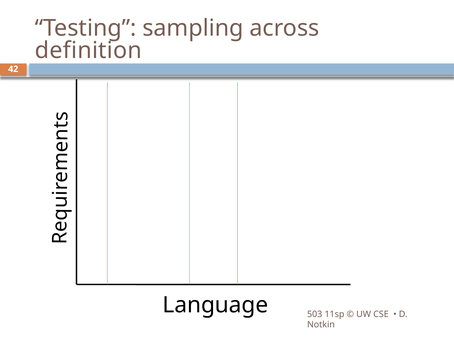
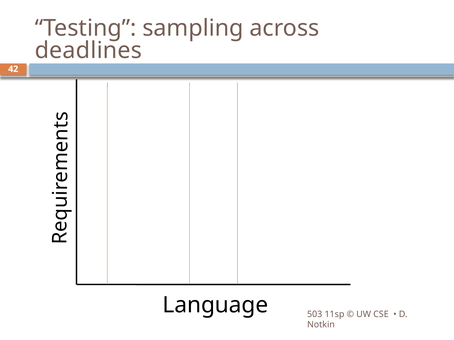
definition: definition -> deadlines
